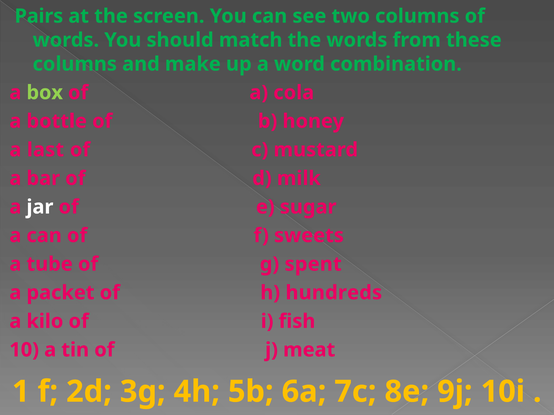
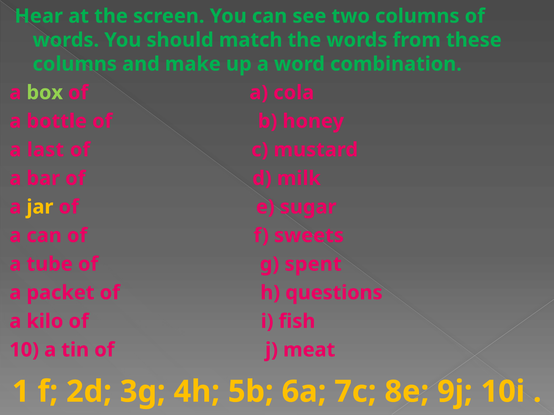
Pairs: Pairs -> Hear
jar colour: white -> yellow
hundreds: hundreds -> questions
